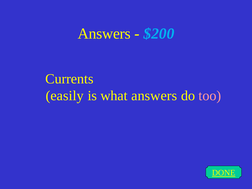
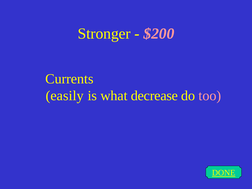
Answers at (104, 34): Answers -> Stronger
$200 colour: light blue -> pink
what answers: answers -> decrease
